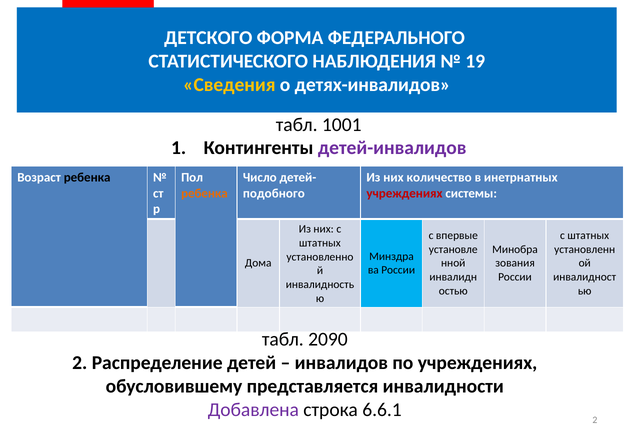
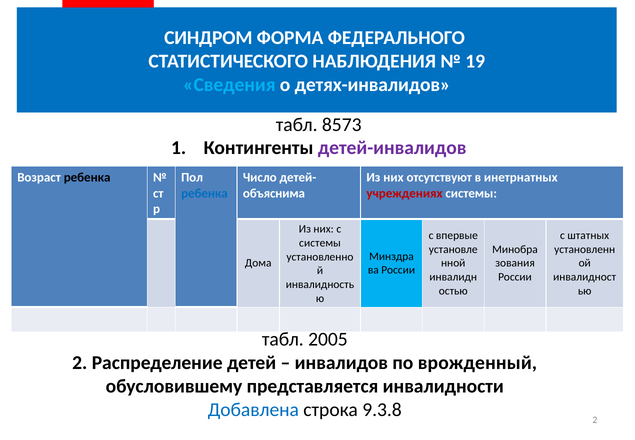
ДЕТСКОГО: ДЕТСКОГО -> СИНДРОМ
Сведения colour: yellow -> light blue
1001: 1001 -> 8573
количество: количество -> отсутствуют
ребенка at (204, 193) colour: orange -> blue
подобного: подобного -> объяснима
штатных at (320, 243): штатных -> системы
2090: 2090 -> 2005
по учреждениях: учреждениях -> врожденный
Добавлена colour: purple -> blue
6.6.1: 6.6.1 -> 9.3.8
